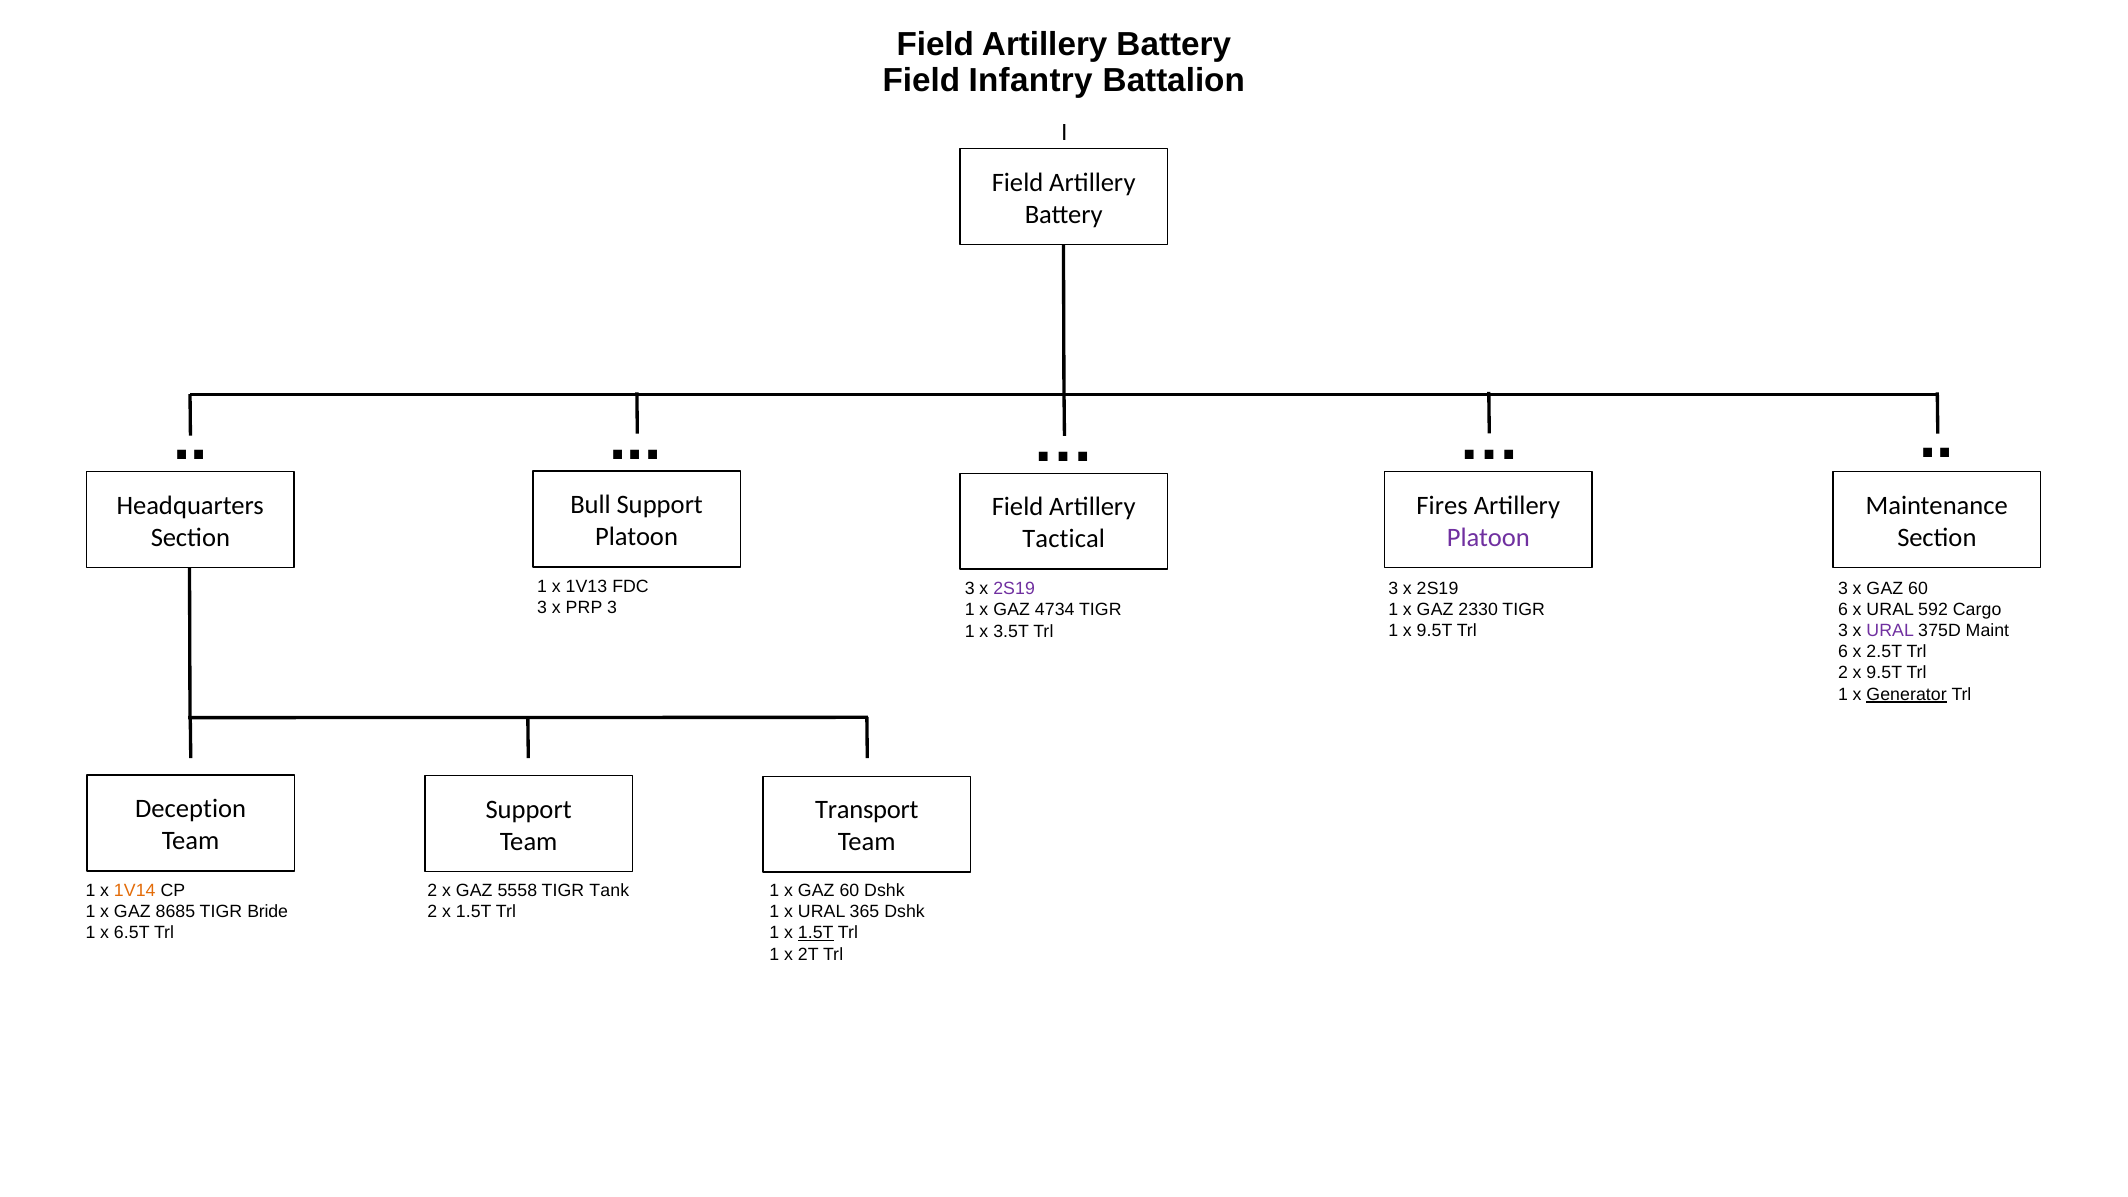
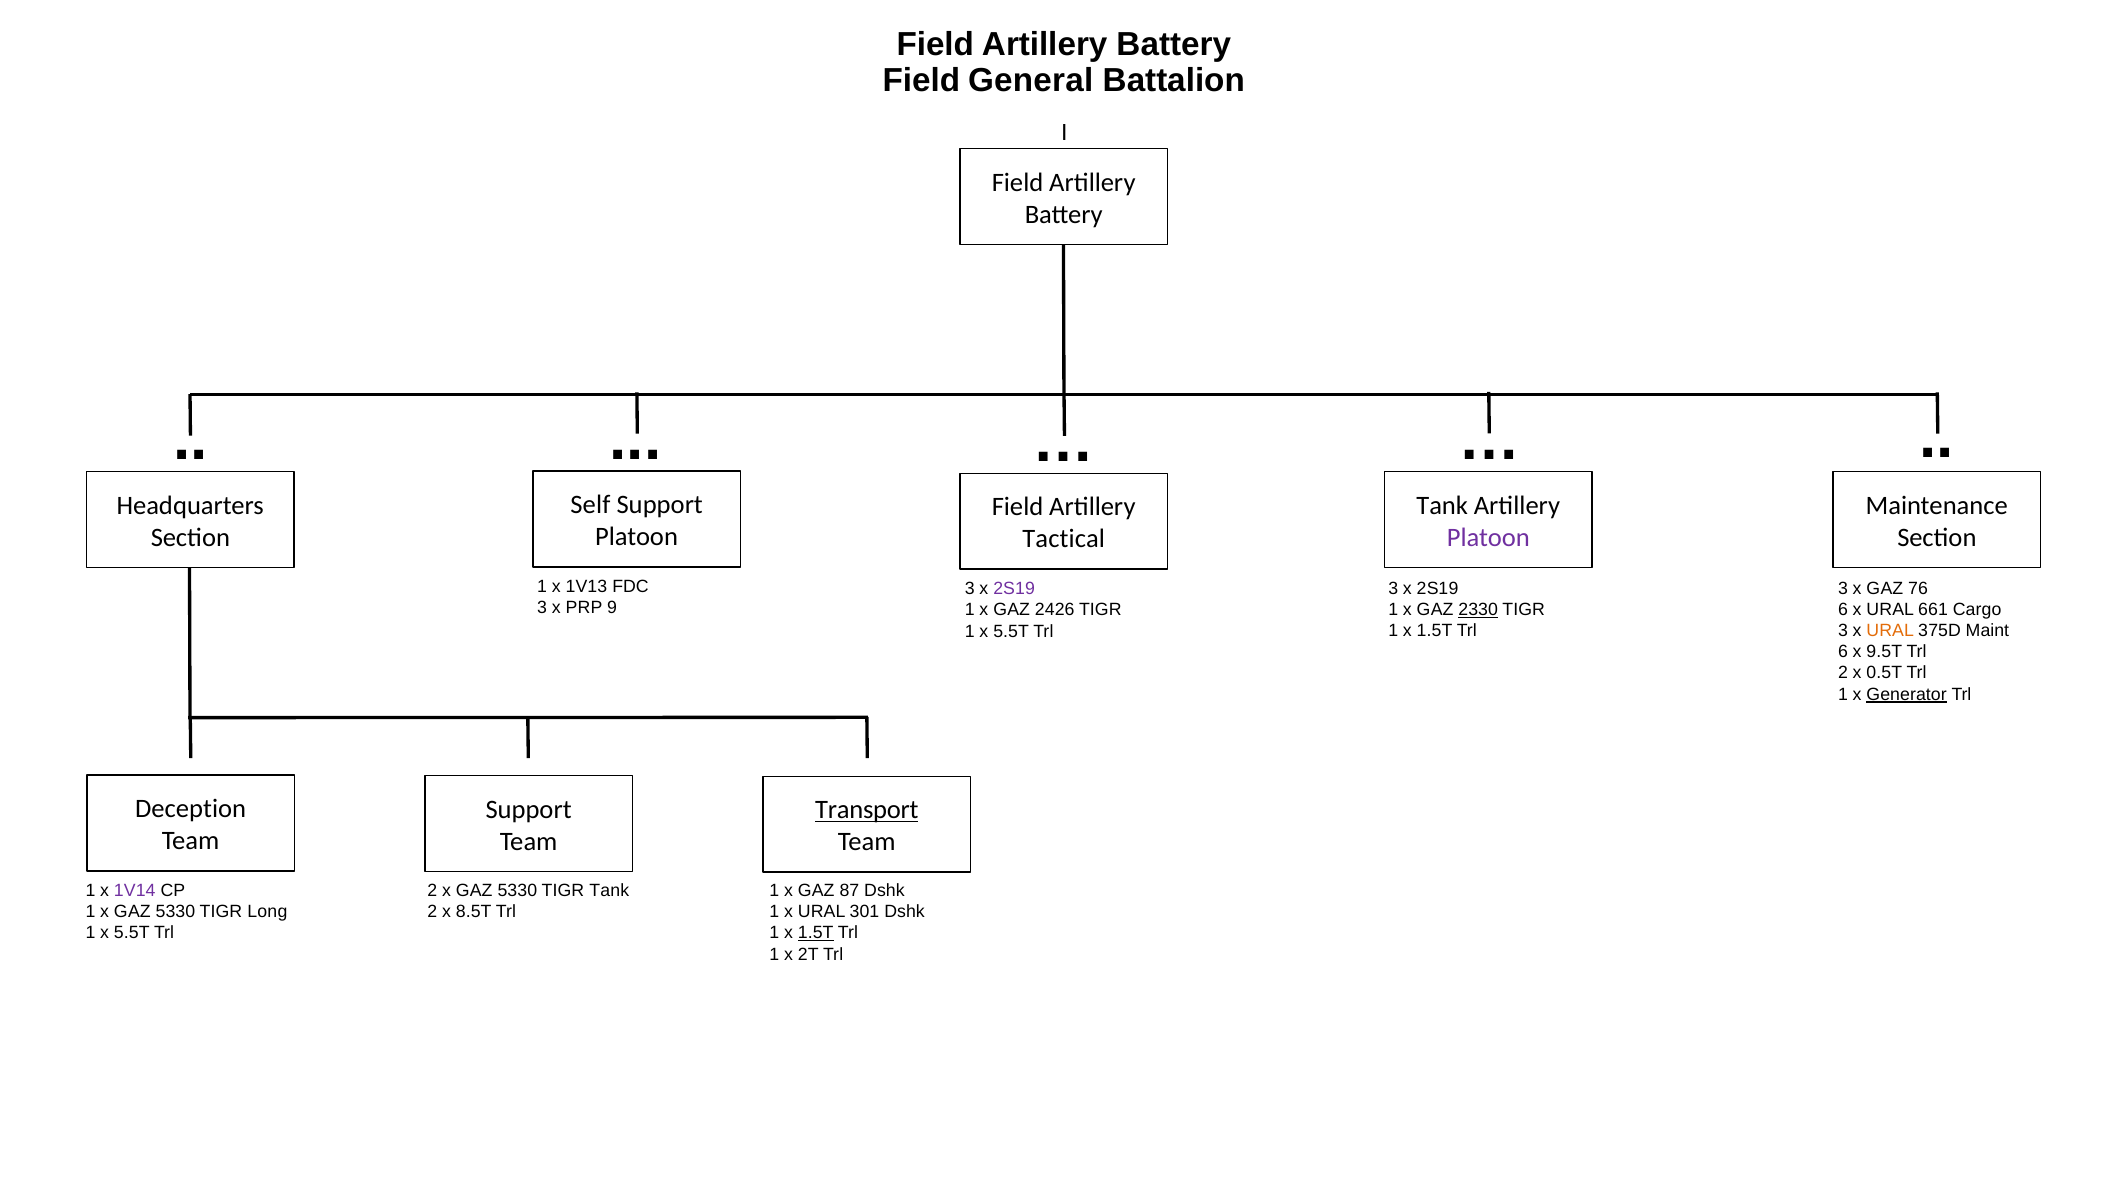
Infantry: Infantry -> General
Bull: Bull -> Self
Fires at (1442, 506): Fires -> Tank
3 x GAZ 60: 60 -> 76
PRP 3: 3 -> 9
2330 underline: none -> present
592: 592 -> 661
4734: 4734 -> 2426
9.5T at (1435, 631): 9.5T -> 1.5T
URAL at (1890, 631) colour: purple -> orange
3.5T at (1011, 631): 3.5T -> 5.5T
2.5T: 2.5T -> 9.5T
2 x 9.5T: 9.5T -> 0.5T
Transport underline: none -> present
1V14 colour: orange -> purple
2 x GAZ 5558: 5558 -> 5330
1 x GAZ 60: 60 -> 87
1 x GAZ 8685: 8685 -> 5330
Bride: Bride -> Long
2 x 1.5T: 1.5T -> 8.5T
365: 365 -> 301
6.5T at (132, 933): 6.5T -> 5.5T
